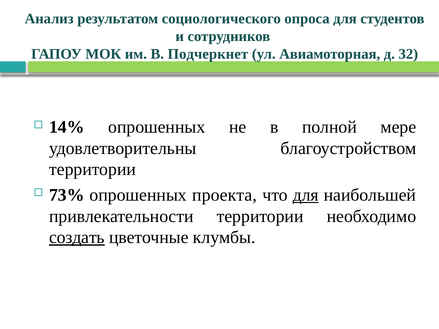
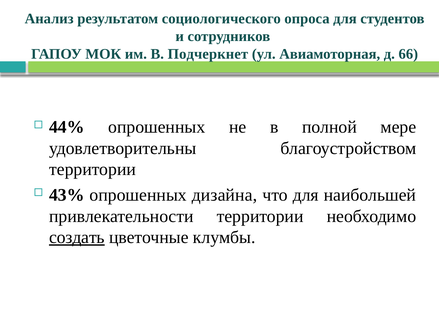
32: 32 -> 66
14%: 14% -> 44%
73%: 73% -> 43%
проекта: проекта -> дизайна
для at (306, 195) underline: present -> none
